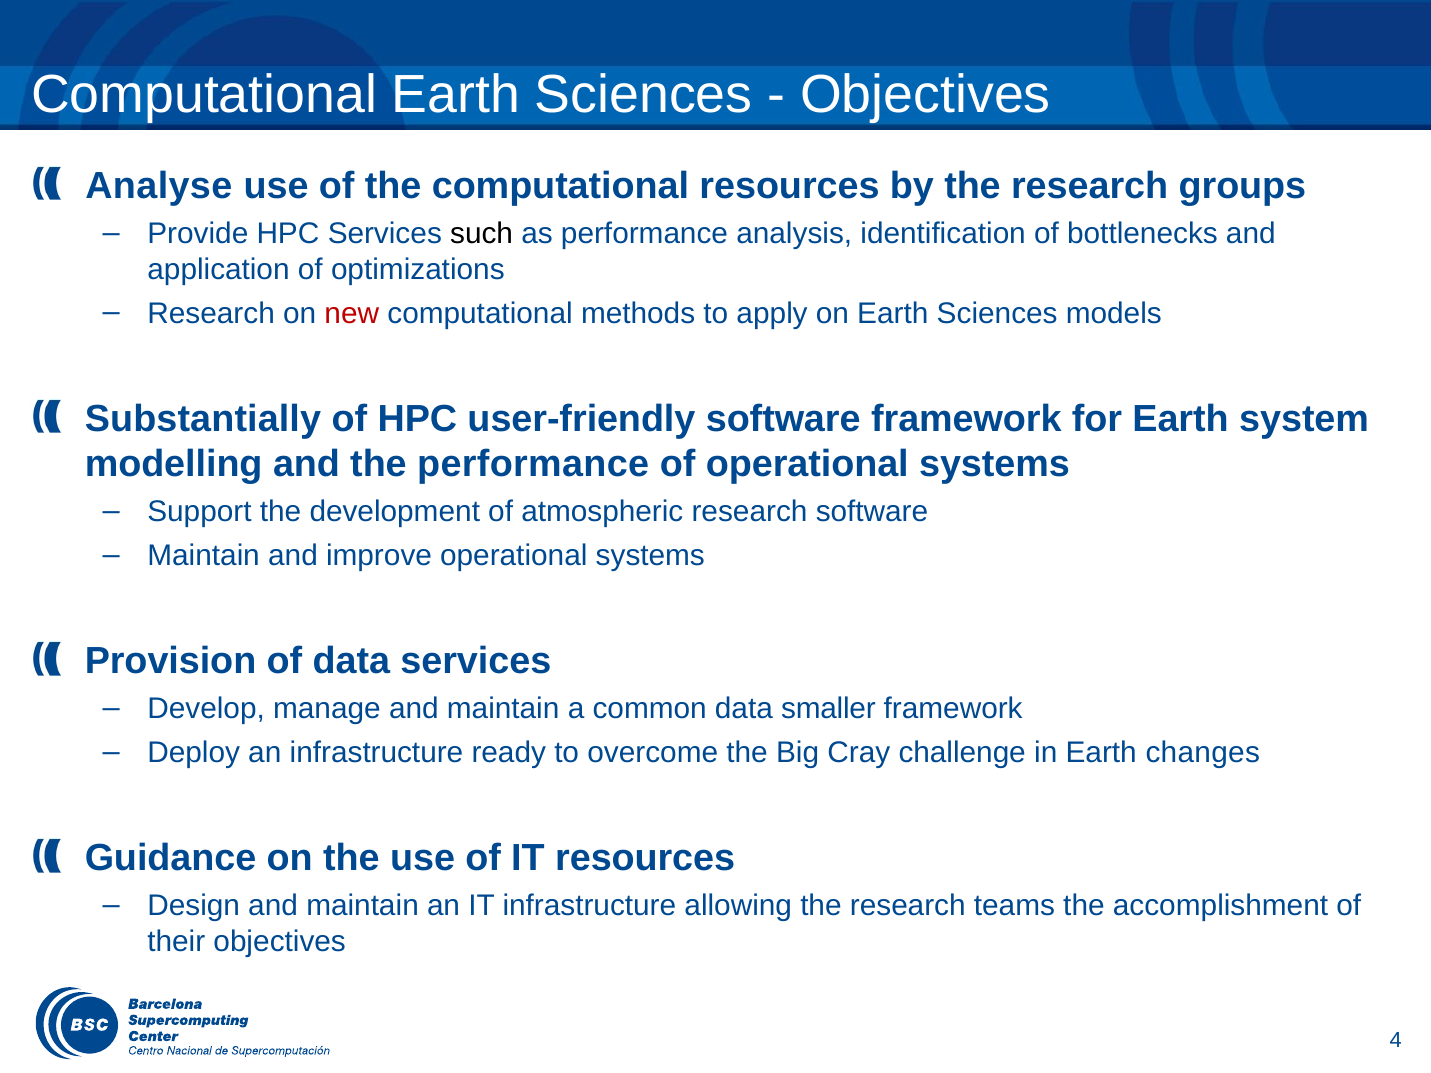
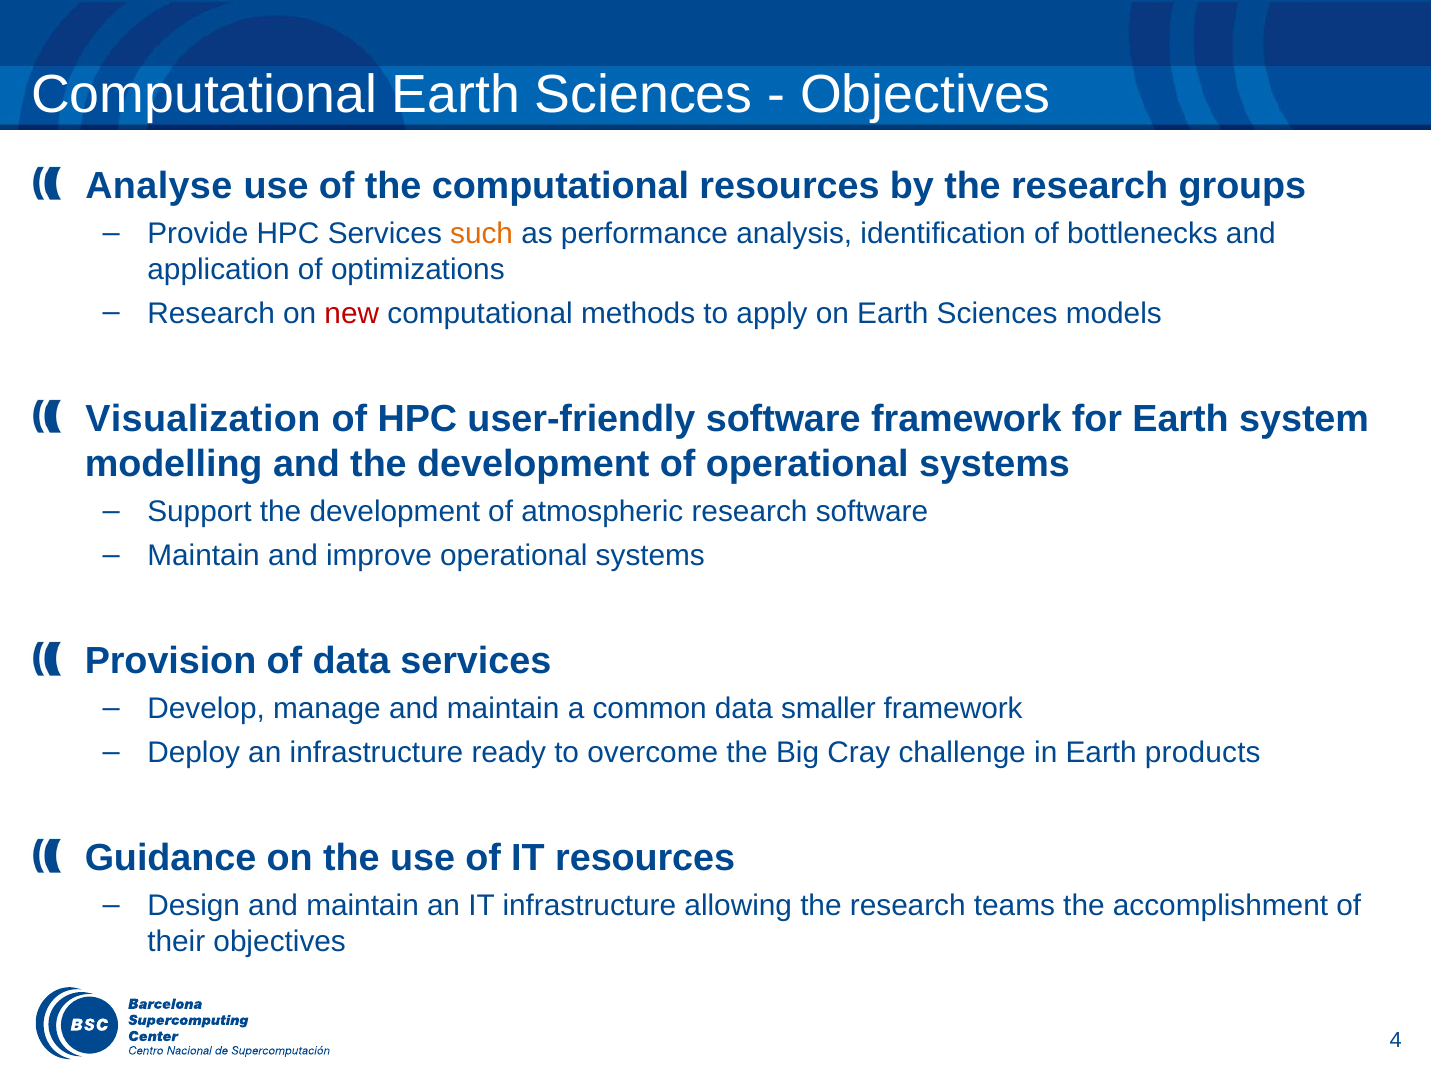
such colour: black -> orange
Substantially: Substantially -> Visualization
and the performance: performance -> development
changes: changes -> products
